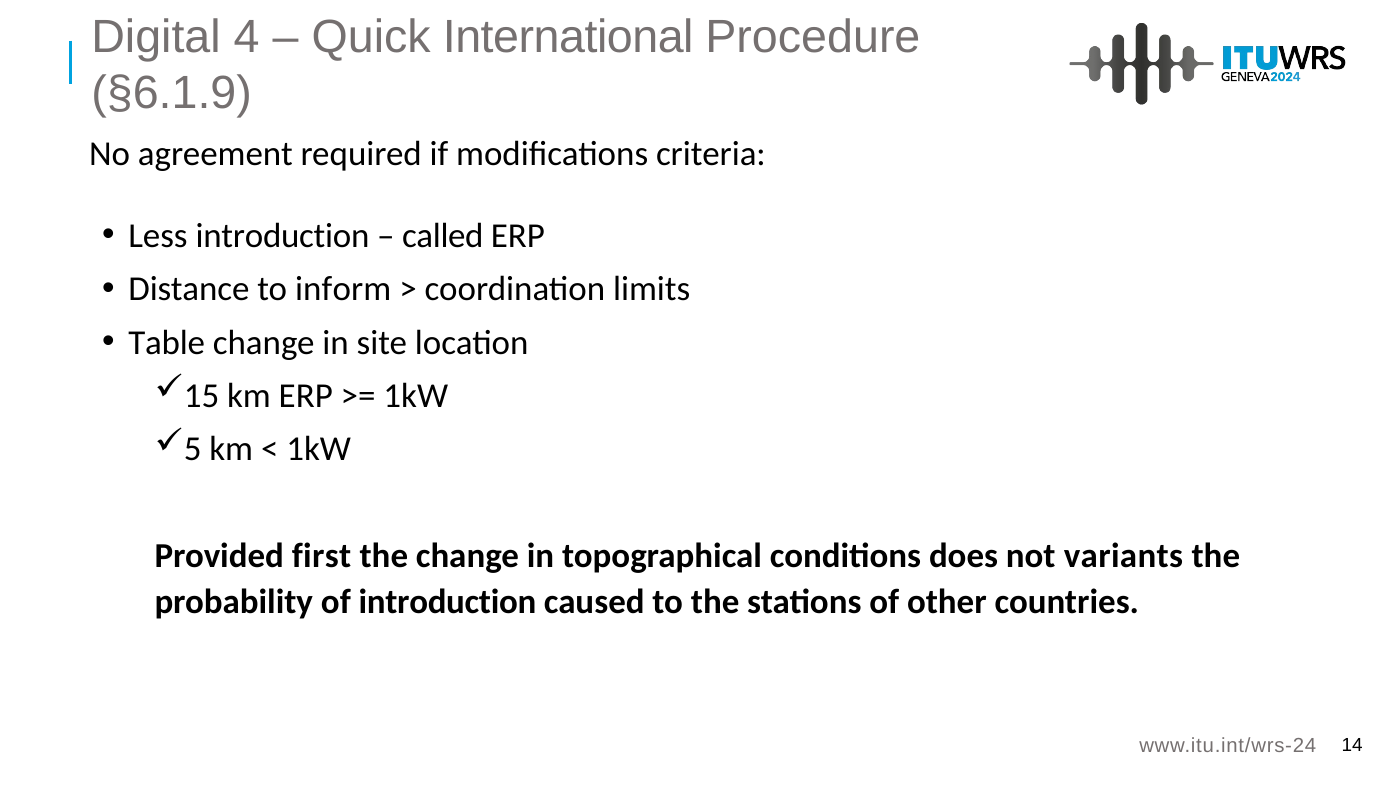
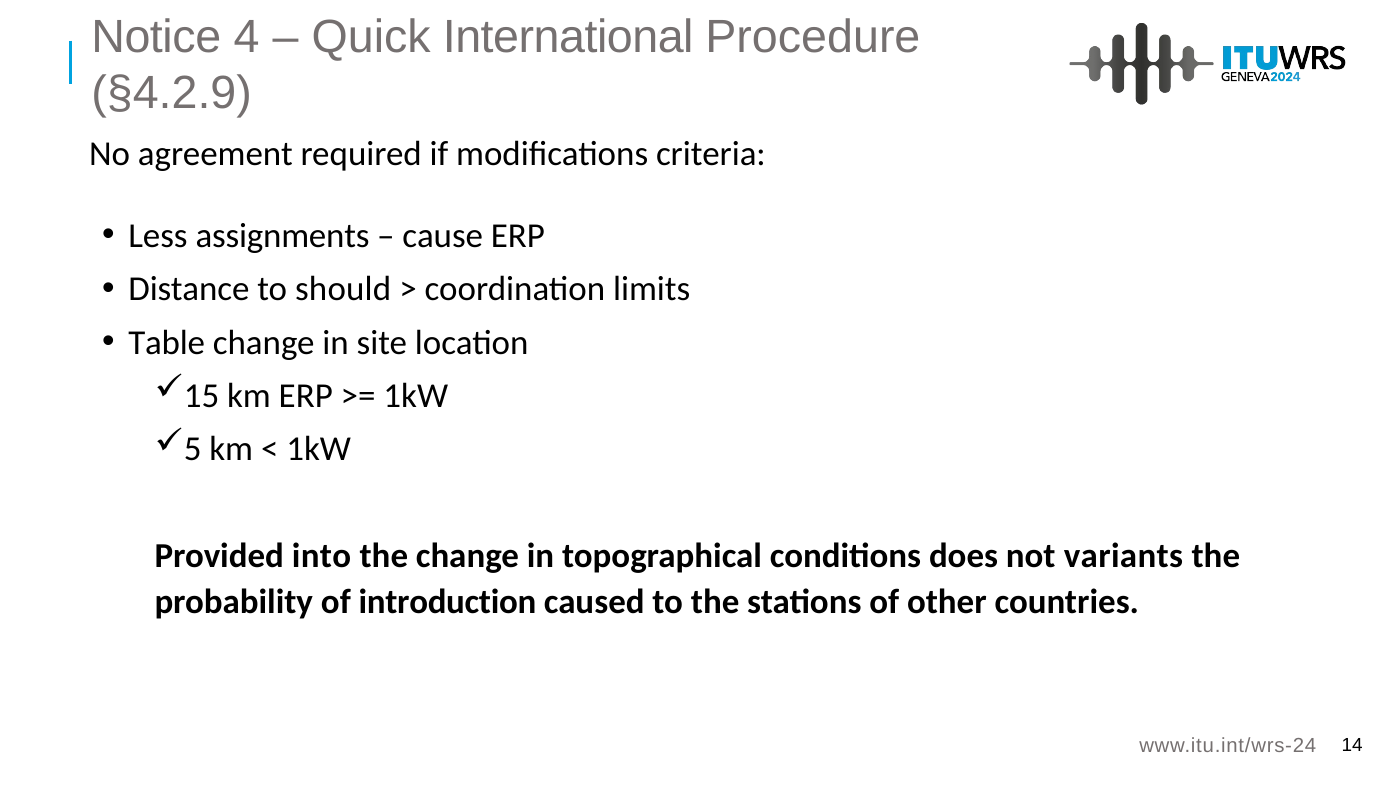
Digital: Digital -> Notice
§6.1.9: §6.1.9 -> §4.2.9
Less introduction: introduction -> assignments
called: called -> cause
inform: inform -> should
first: first -> into
